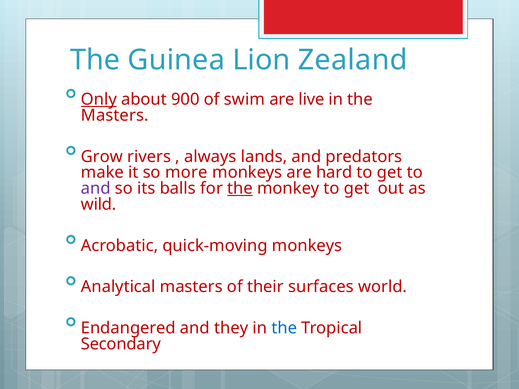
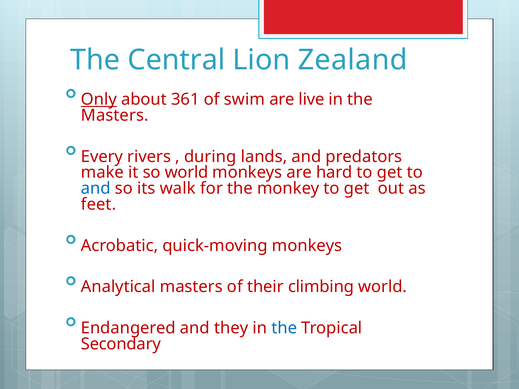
Guinea: Guinea -> Central
900: 900 -> 361
Grow: Grow -> Every
always: always -> during
so more: more -> world
and at (96, 189) colour: purple -> blue
balls: balls -> walk
the at (240, 189) underline: present -> none
wild: wild -> feet
surfaces: surfaces -> climbing
